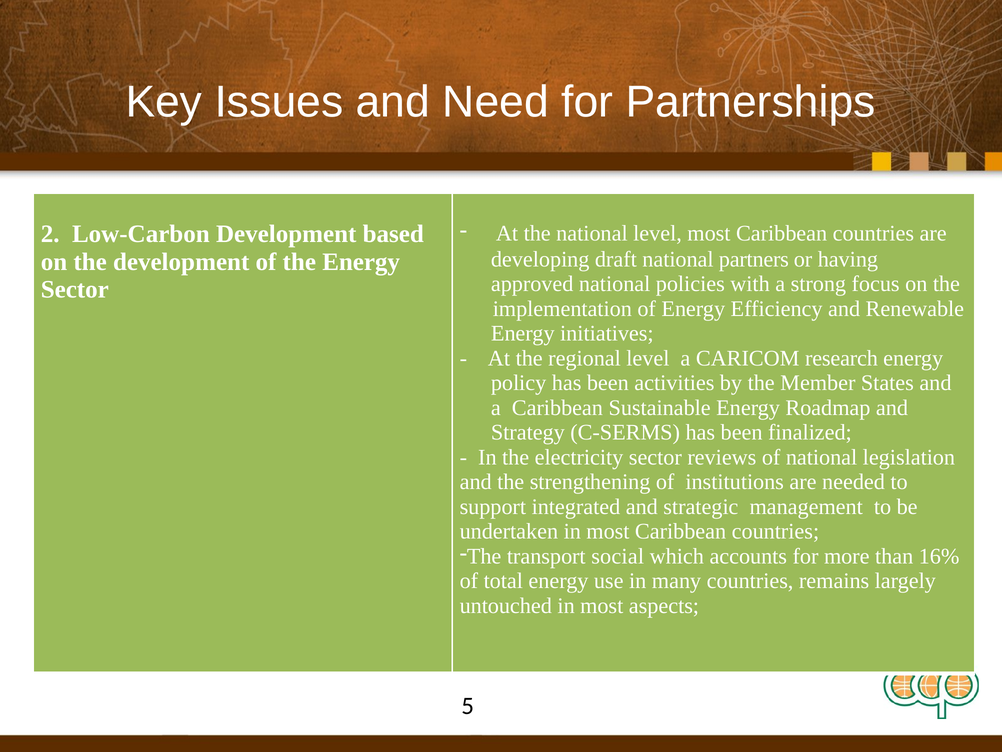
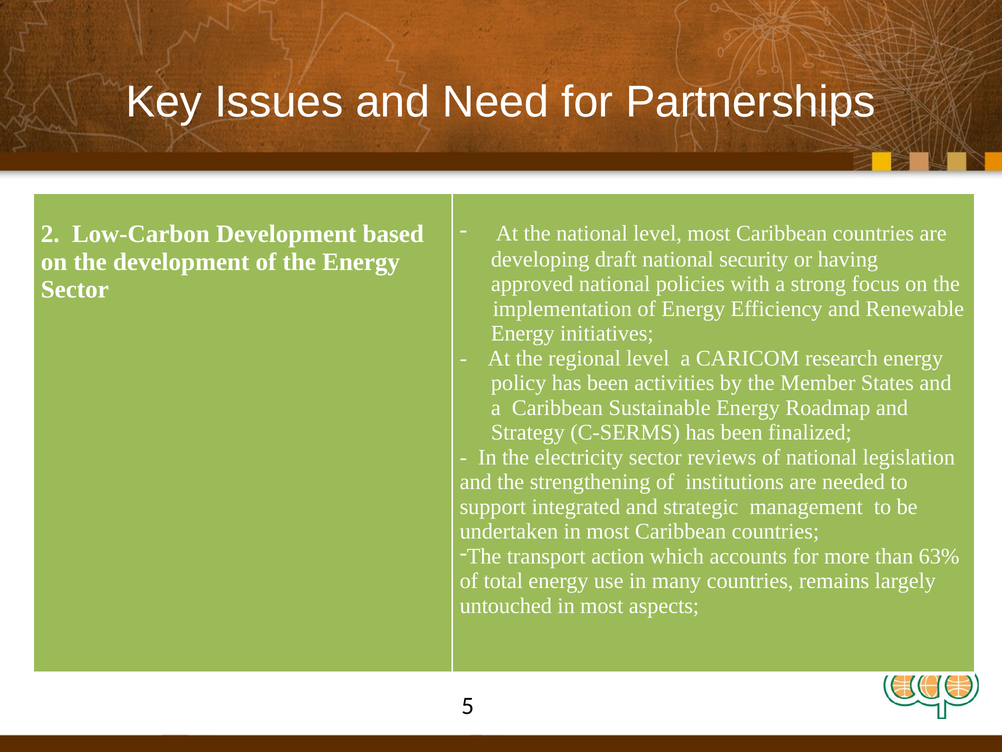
partners: partners -> security
social: social -> action
16%: 16% -> 63%
